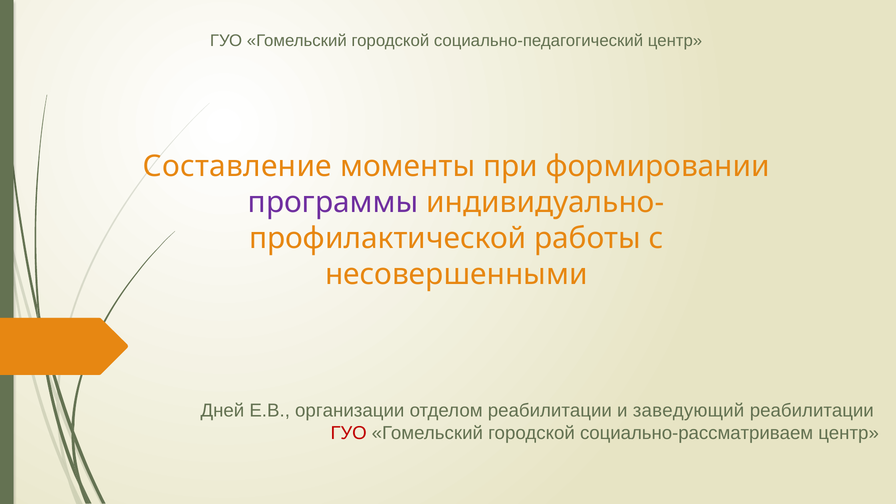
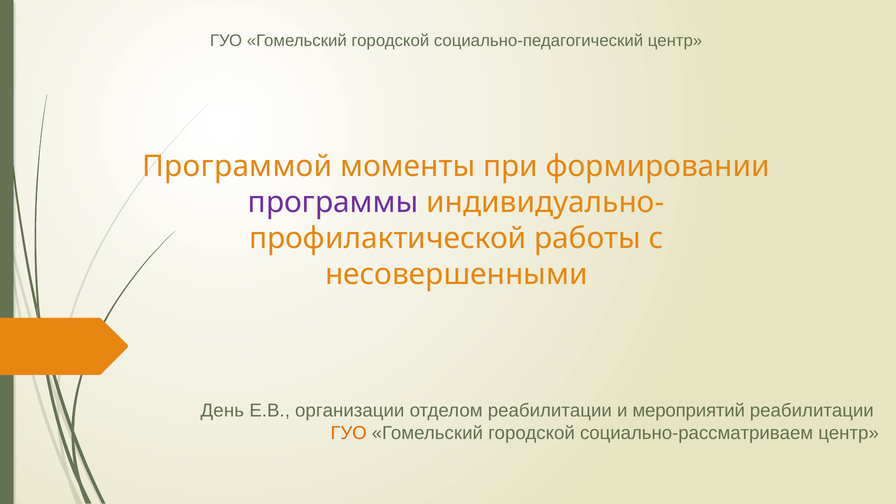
Составление: Составление -> Программой
Дней: Дней -> День
заведующий: заведующий -> мероприятий
ГУО at (349, 433) colour: red -> orange
